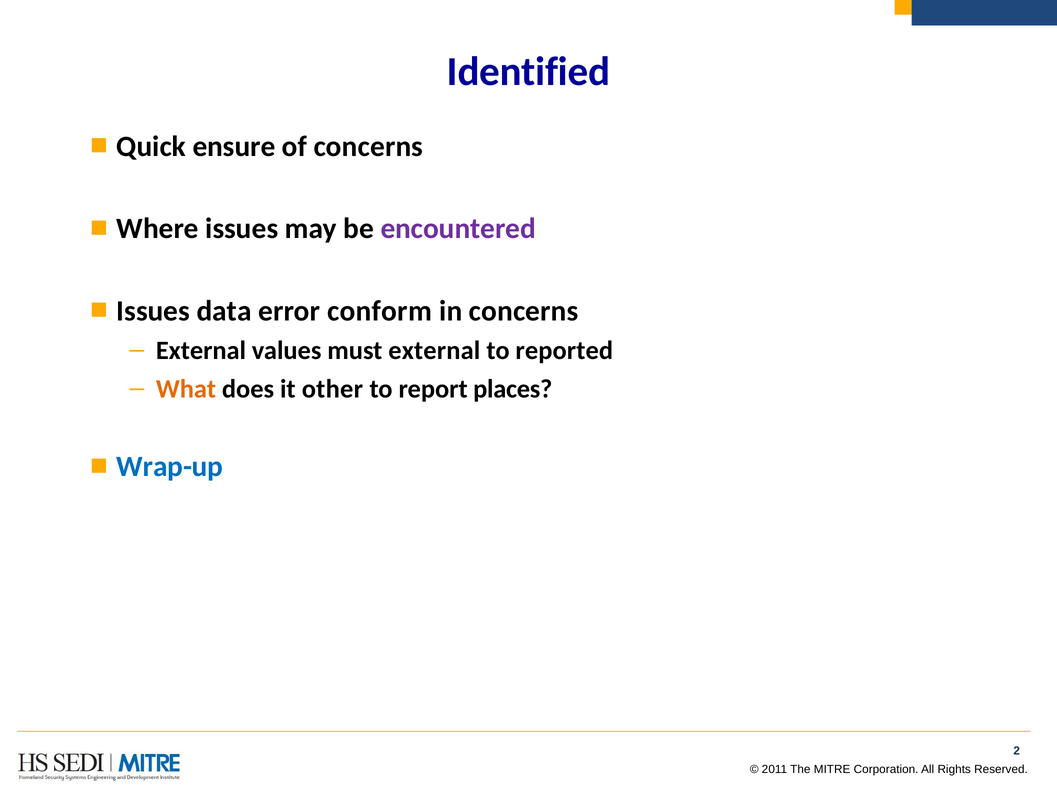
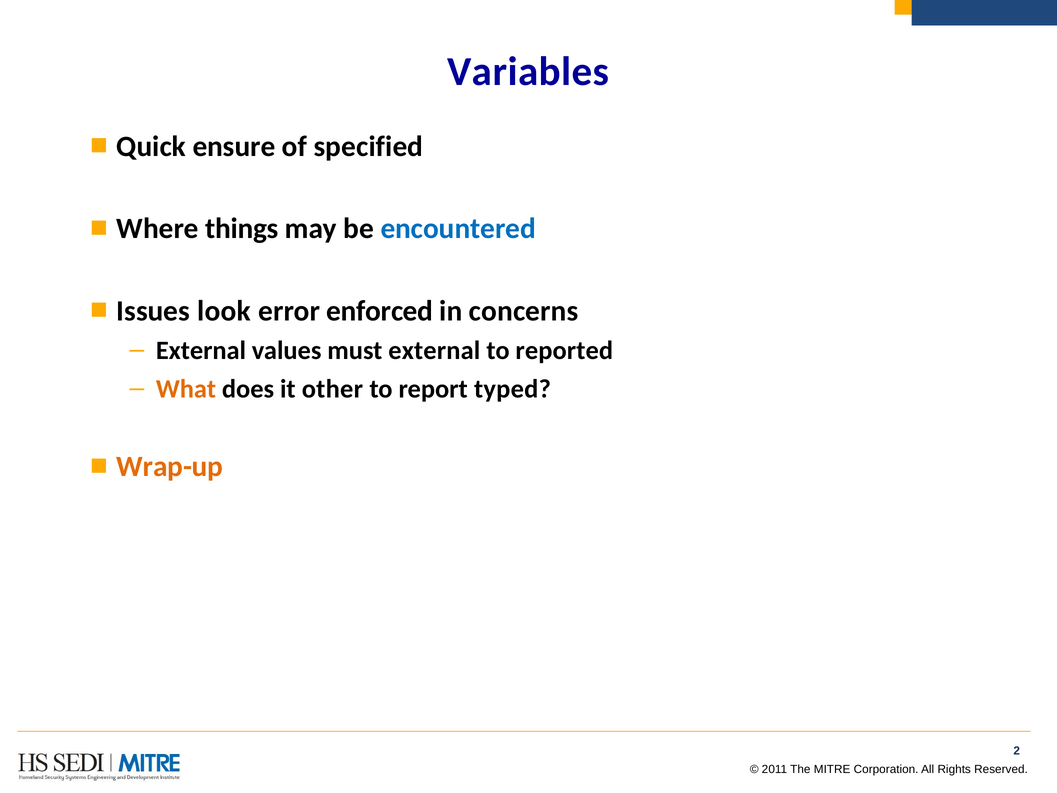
Identified: Identified -> Variables
of concerns: concerns -> specified
Where issues: issues -> things
encountered colour: purple -> blue
data: data -> look
conform: conform -> enforced
places: places -> typed
Wrap-up colour: blue -> orange
